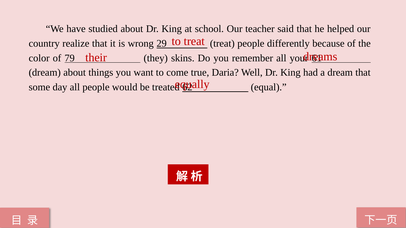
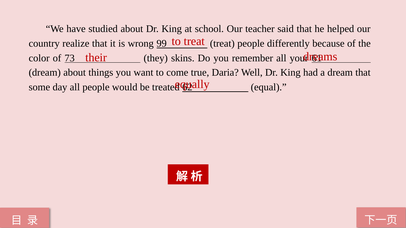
29: 29 -> 99
79: 79 -> 73
